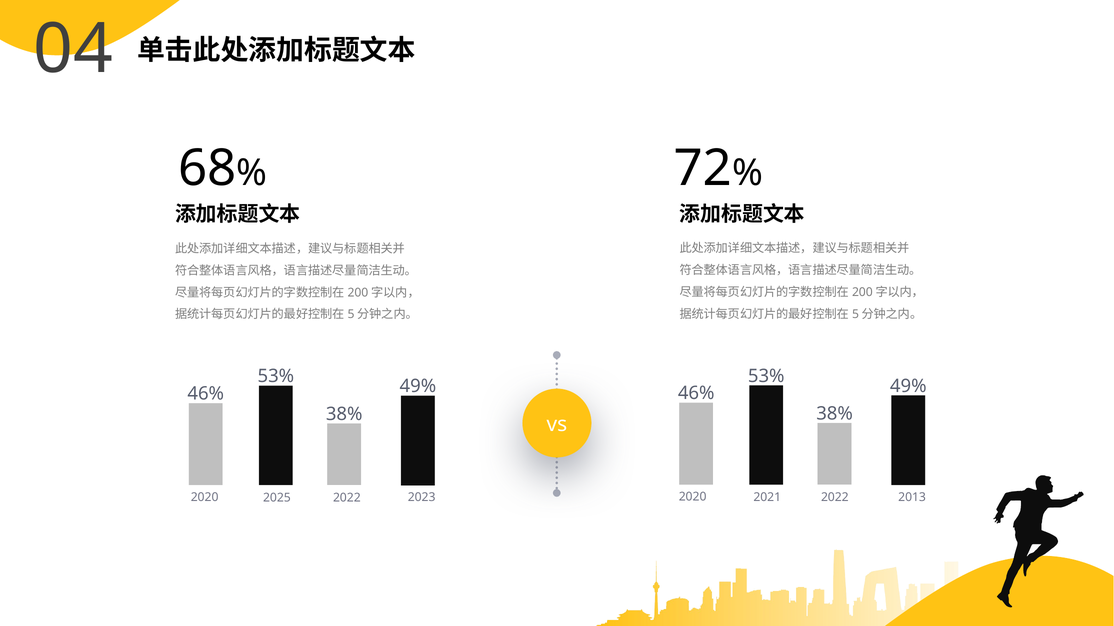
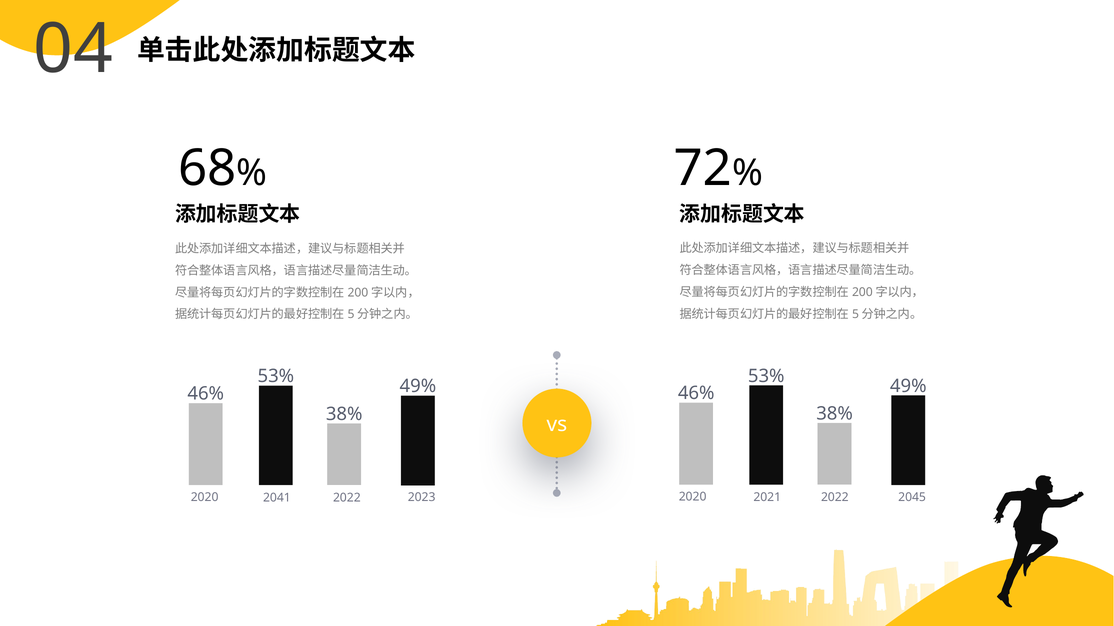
2013: 2013 -> 2045
2025: 2025 -> 2041
